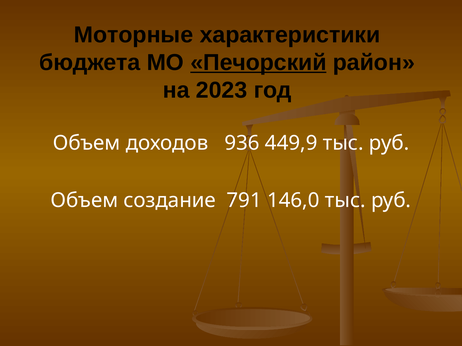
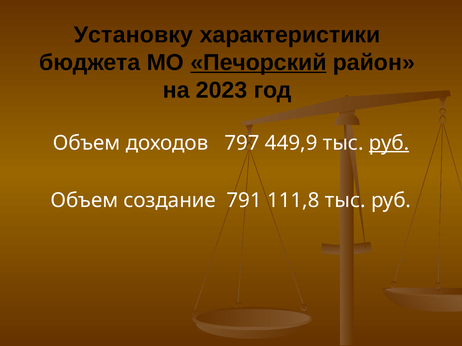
Моторные: Моторные -> Установку
936: 936 -> 797
руб at (389, 143) underline: none -> present
146,0: 146,0 -> 111,8
